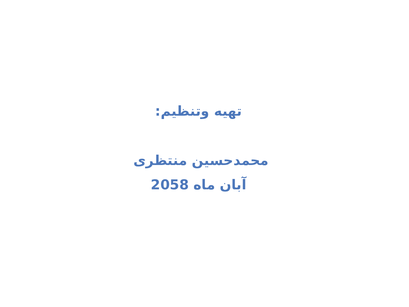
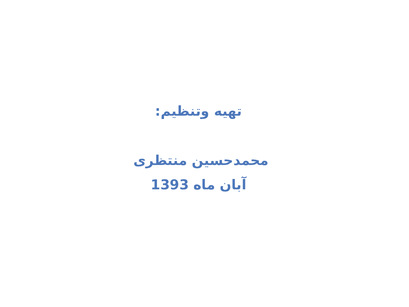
2058: 2058 -> 1393
